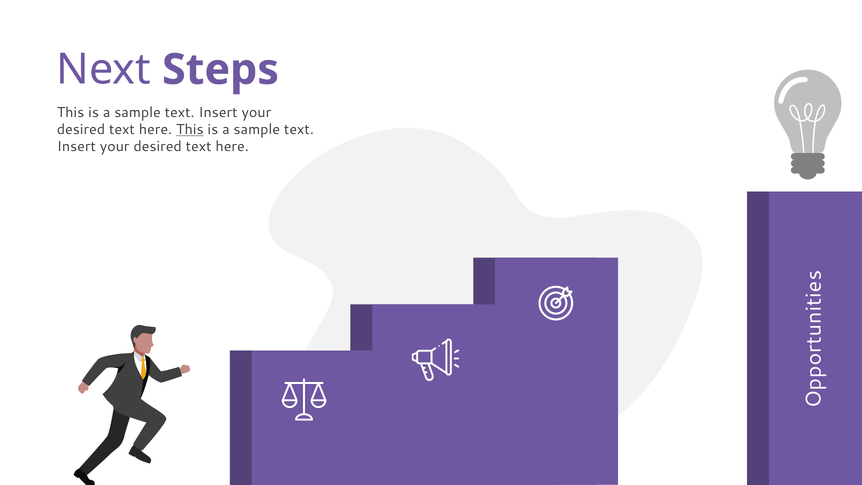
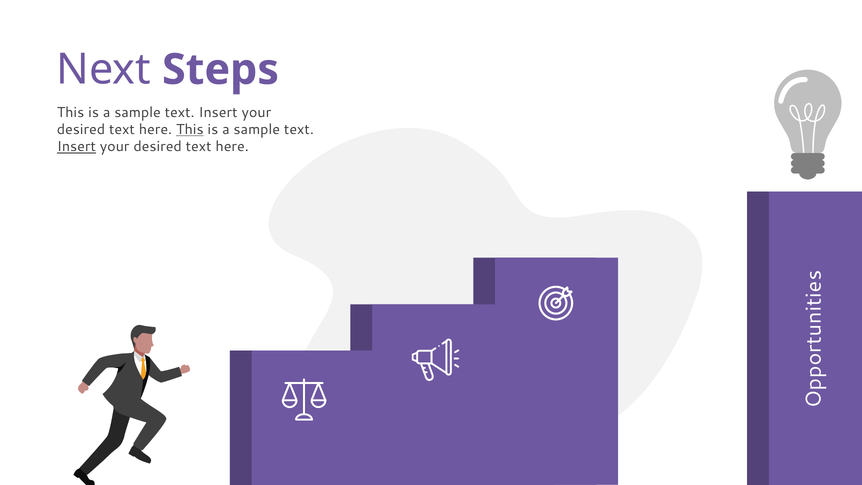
Insert at (76, 147) underline: none -> present
